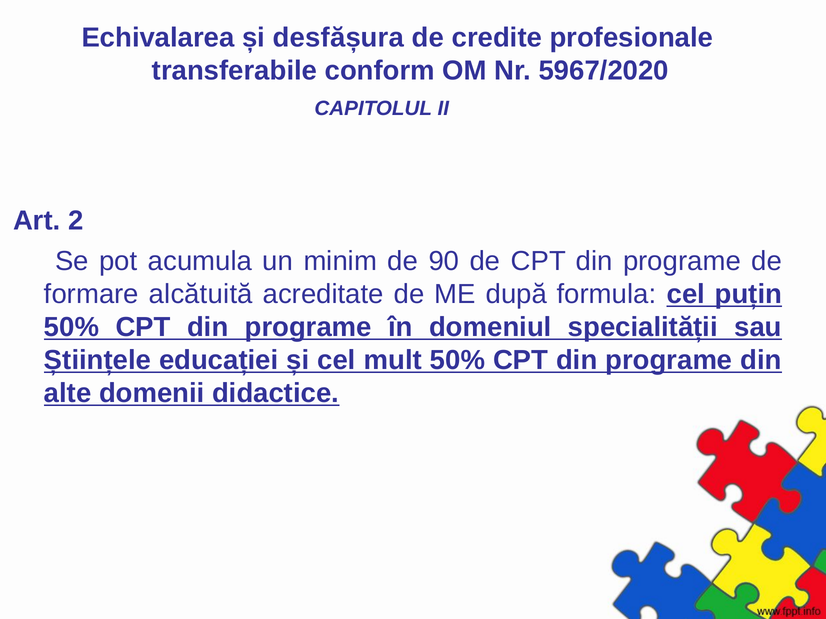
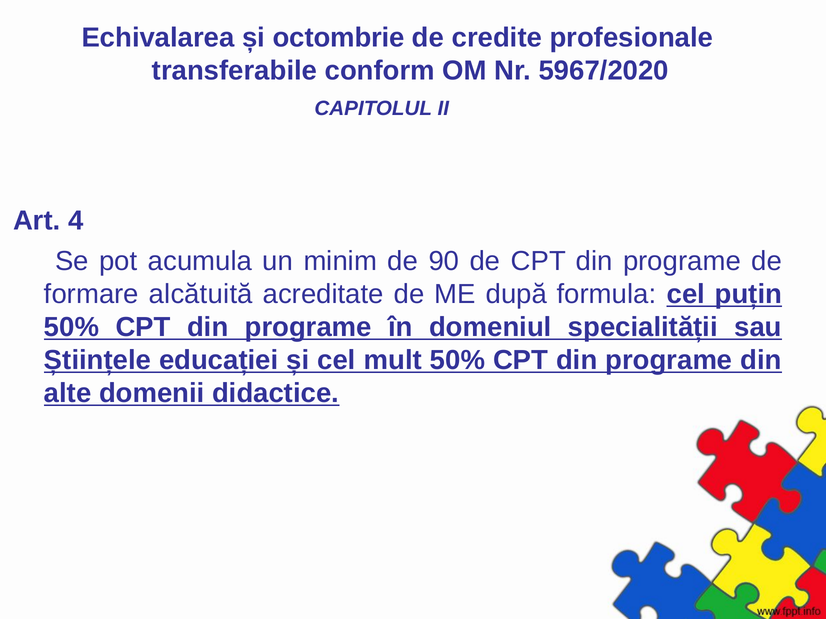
desfășura: desfășura -> octombrie
2: 2 -> 4
